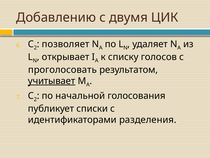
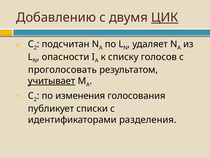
ЦИК underline: none -> present
позволяет: позволяет -> подсчитан
открывает: открывает -> опасности
начальной: начальной -> изменения
